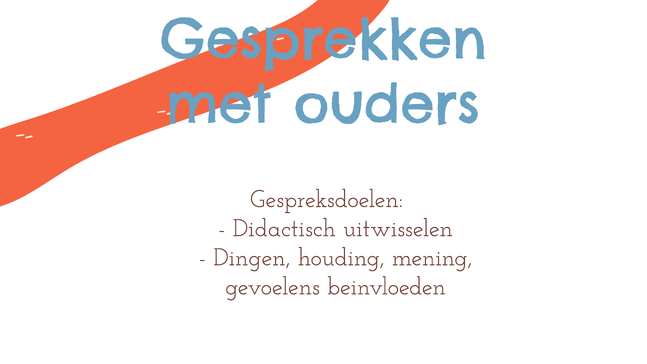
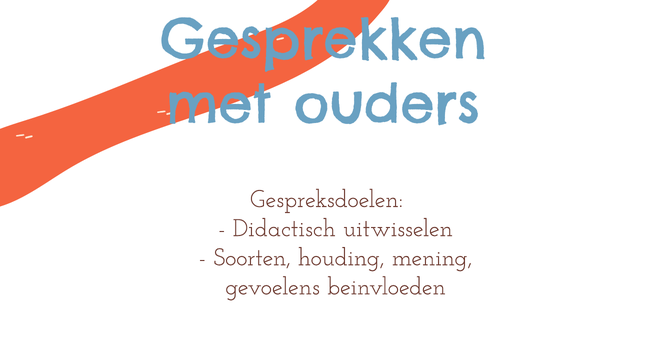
Dingen: Dingen -> Soorten
